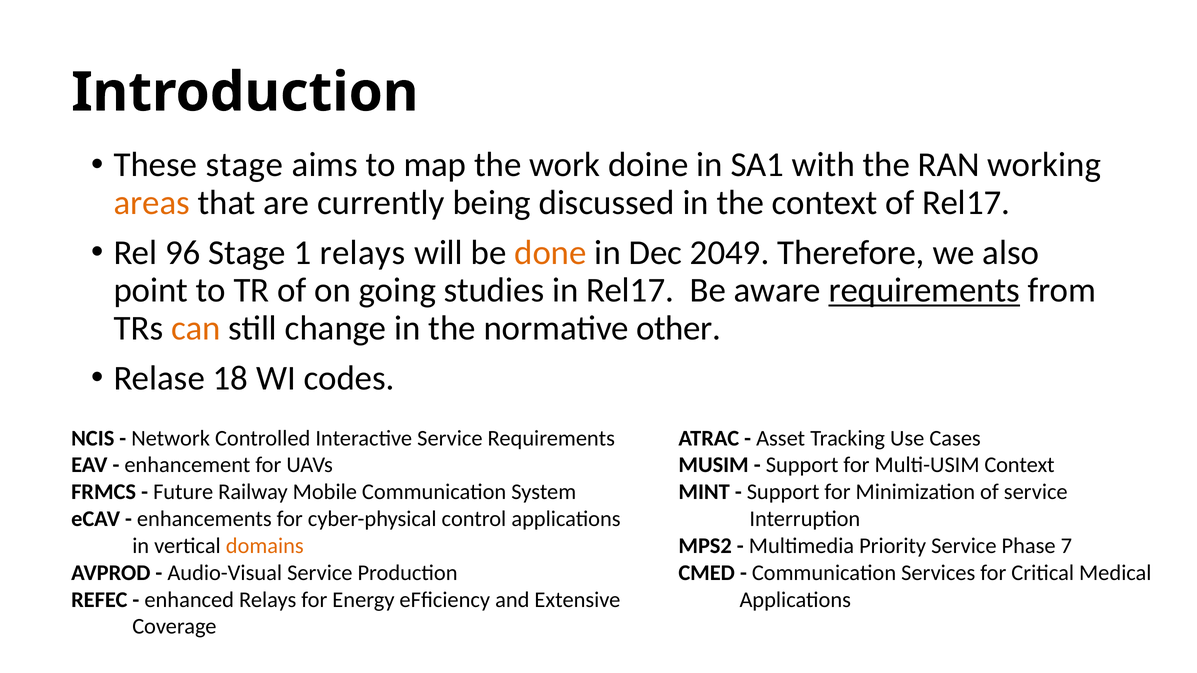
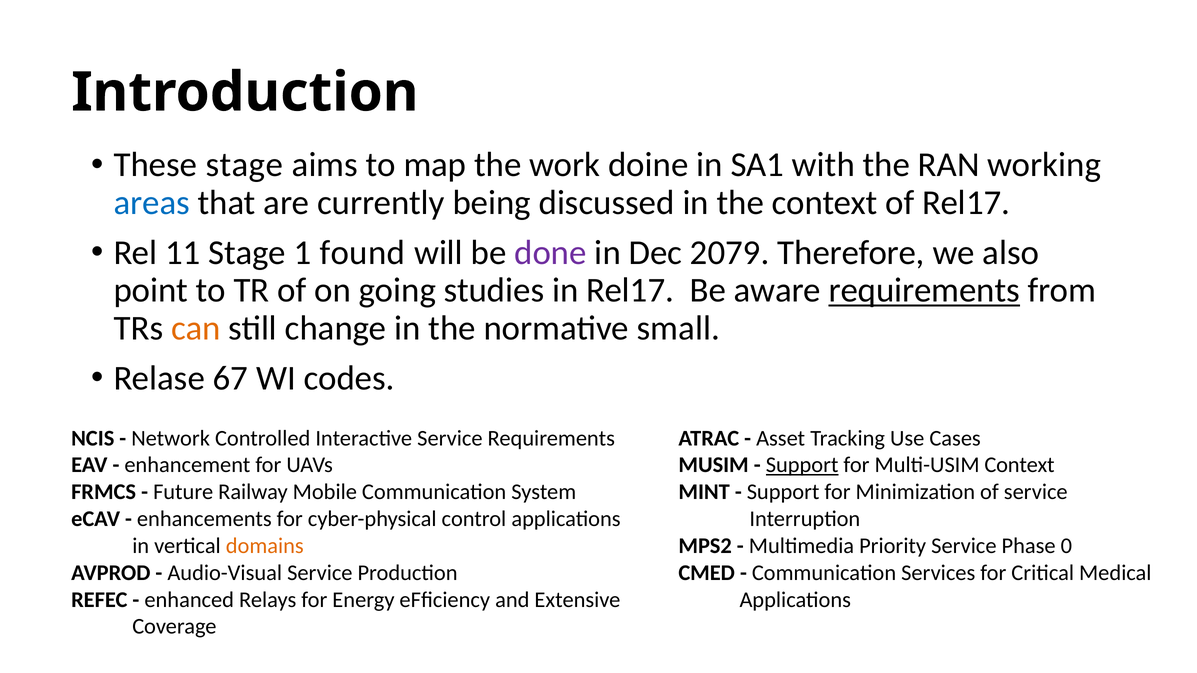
areas colour: orange -> blue
96: 96 -> 11
1 relays: relays -> found
done colour: orange -> purple
2049: 2049 -> 2079
other: other -> small
18: 18 -> 67
Support at (802, 465) underline: none -> present
7: 7 -> 0
